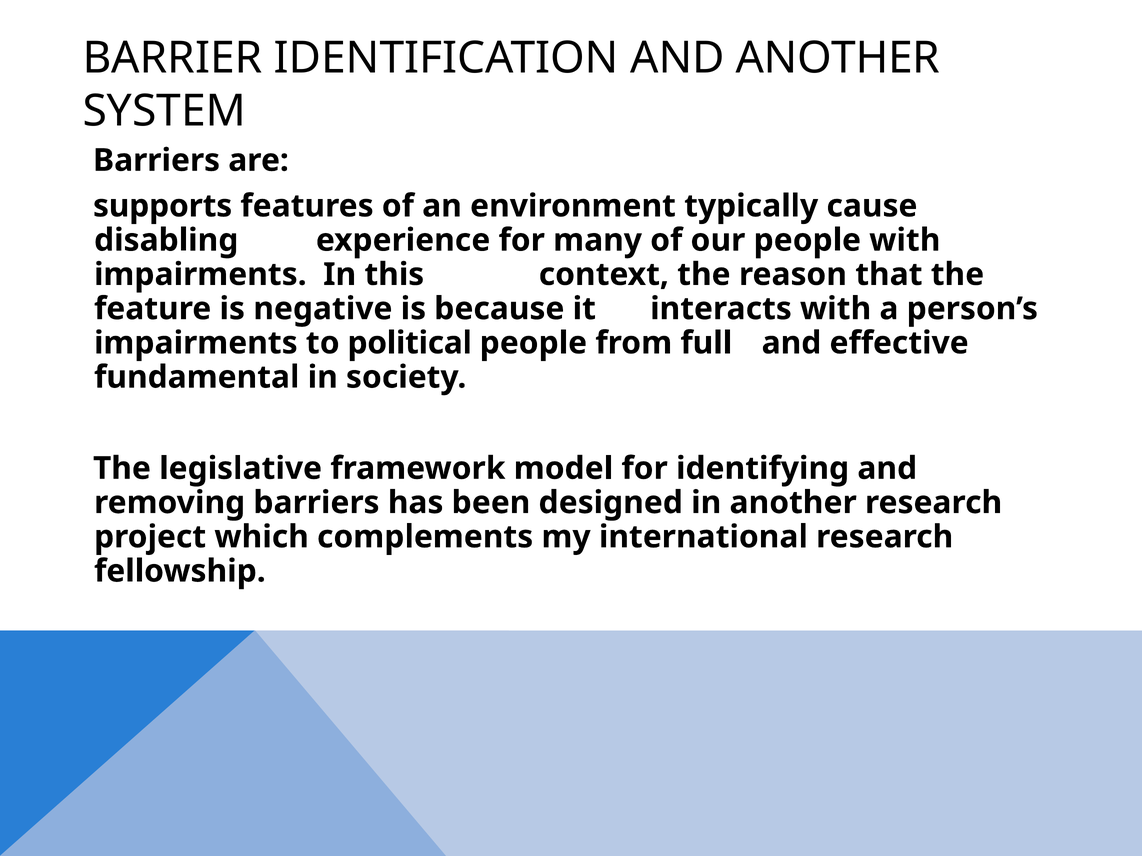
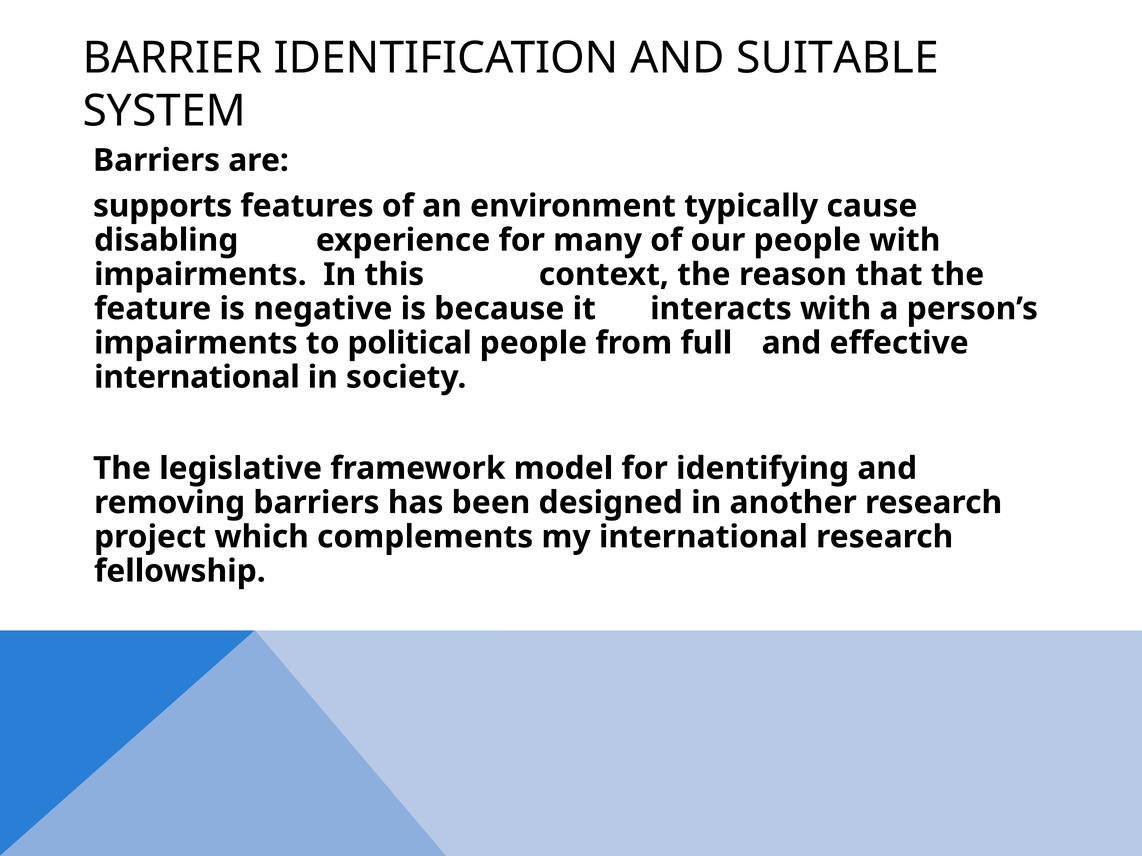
AND ANOTHER: ANOTHER -> SUITABLE
fundamental at (197, 377): fundamental -> international
